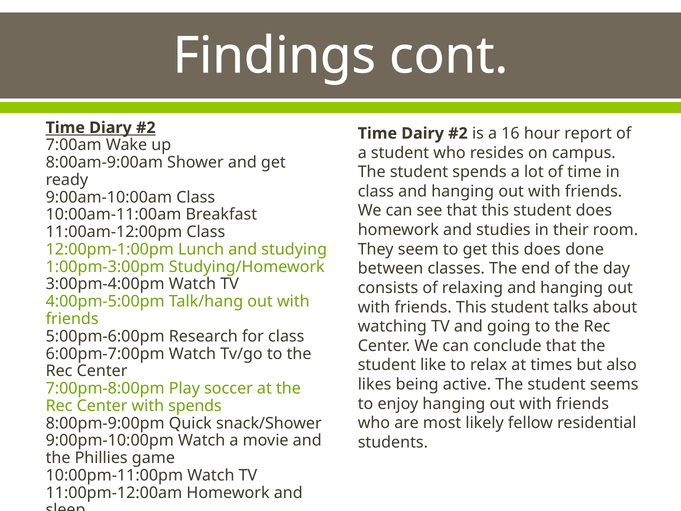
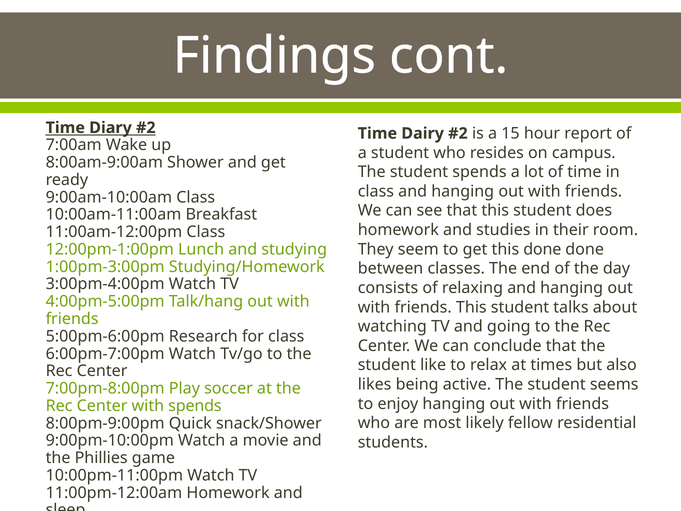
16: 16 -> 15
this does: does -> done
